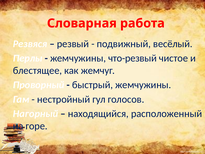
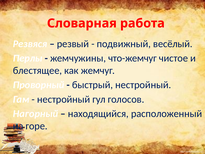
что-резвый: что-резвый -> что-жемчуг
быстрый жемчужины: жемчужины -> нестройный
